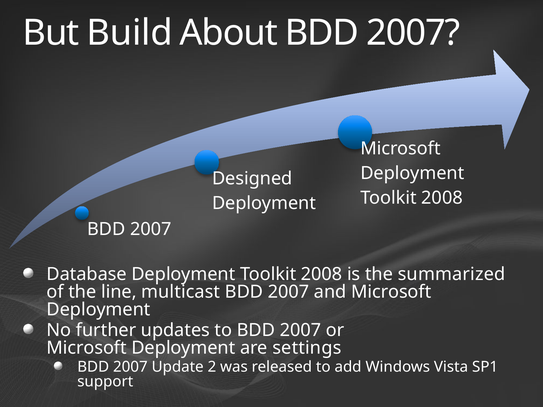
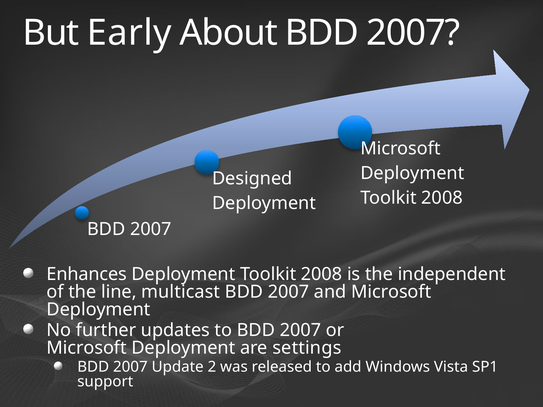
Build: Build -> Early
Database: Database -> Enhances
summarized: summarized -> independent
